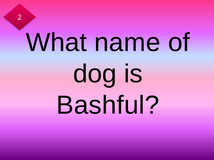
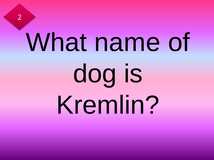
Bashful: Bashful -> Kremlin
